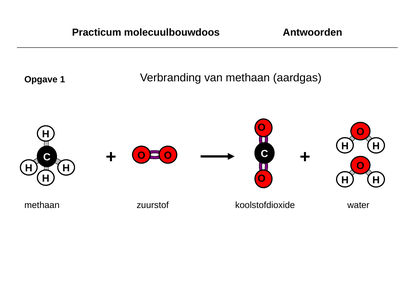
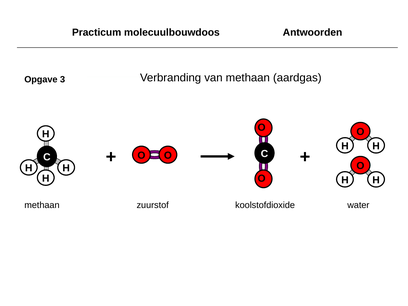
1: 1 -> 3
